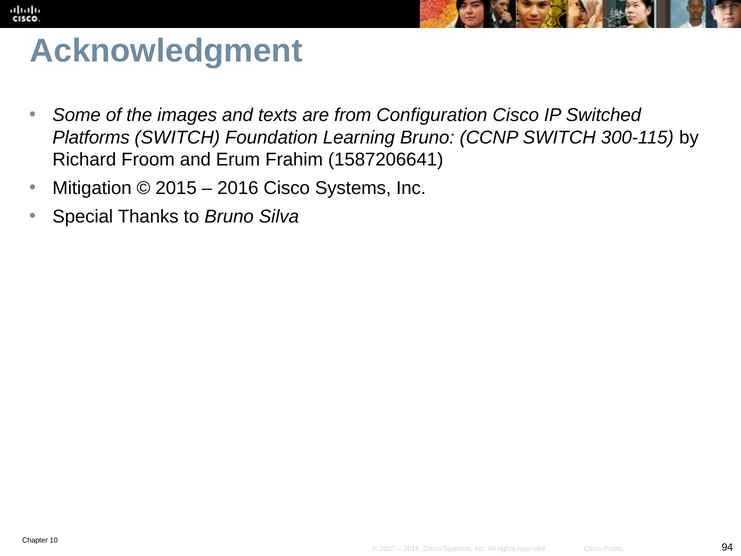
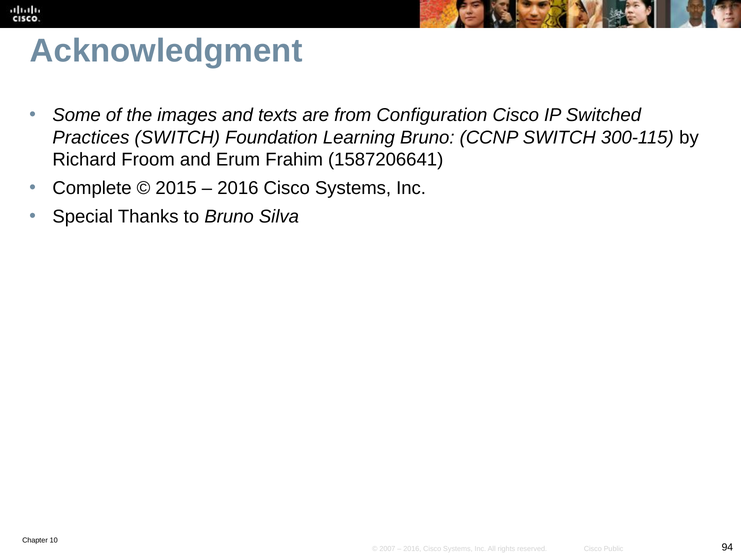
Platforms: Platforms -> Practices
Mitigation: Mitigation -> Complete
